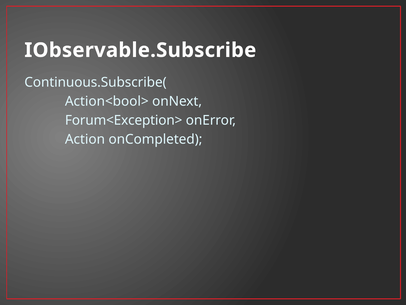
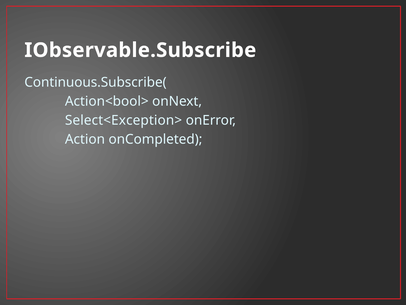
Forum<Exception>: Forum<Exception> -> Select<Exception>
